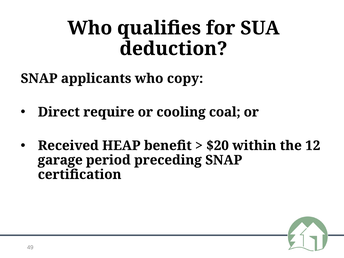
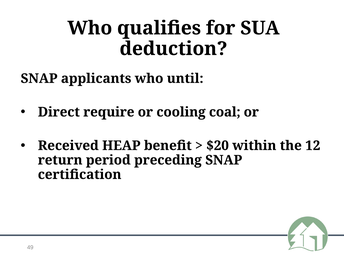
copy: copy -> until
garage: garage -> return
